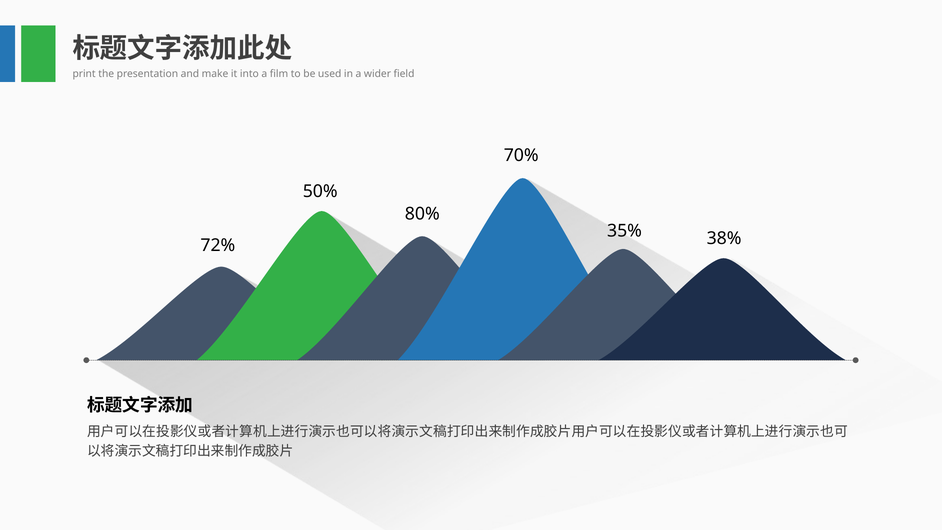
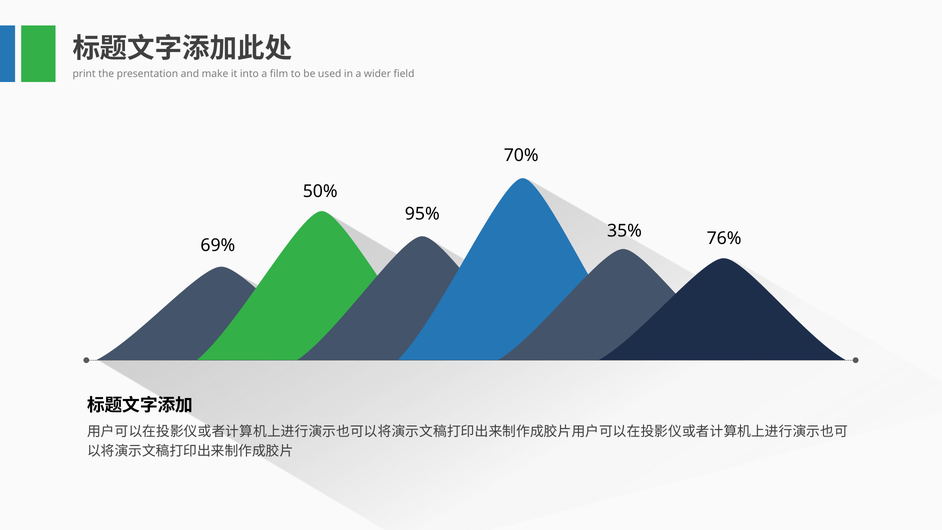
80%: 80% -> 95%
38%: 38% -> 76%
72%: 72% -> 69%
